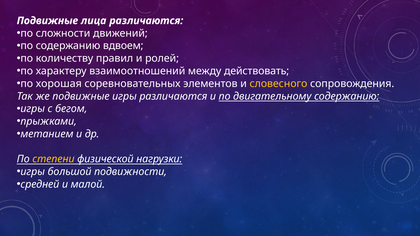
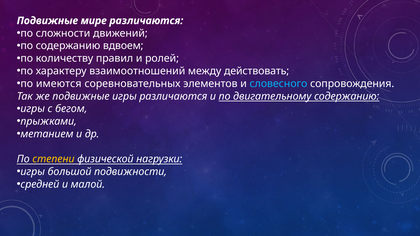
лица: лица -> мире
хорошая: хорошая -> имеются
словесного colour: yellow -> light blue
